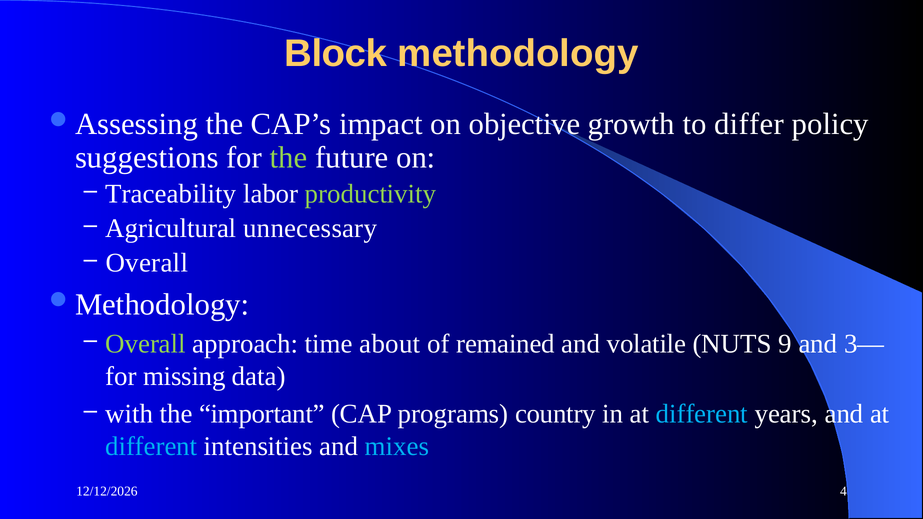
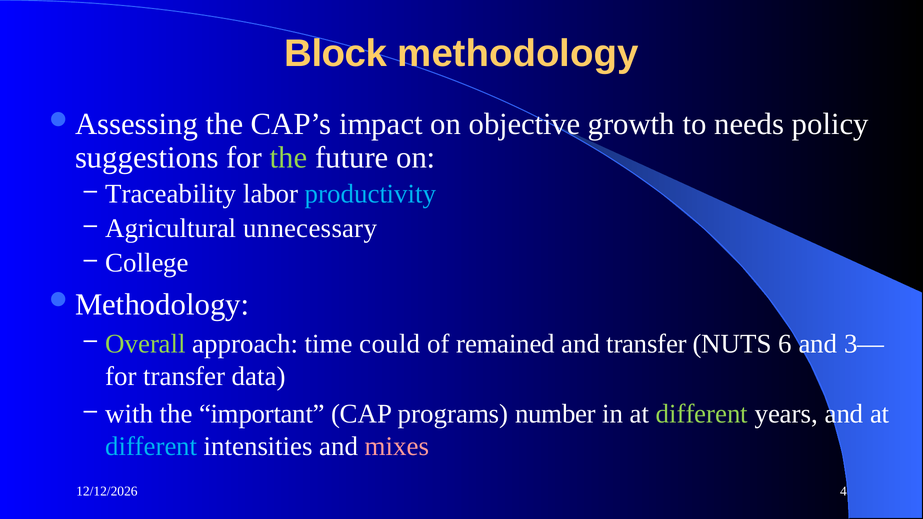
differ: differ -> needs
productivity colour: light green -> light blue
Overall at (147, 263): Overall -> College
about: about -> could
and volatile: volatile -> transfer
9: 9 -> 6
for missing: missing -> transfer
country: country -> number
different at (702, 414) colour: light blue -> light green
mixes colour: light blue -> pink
